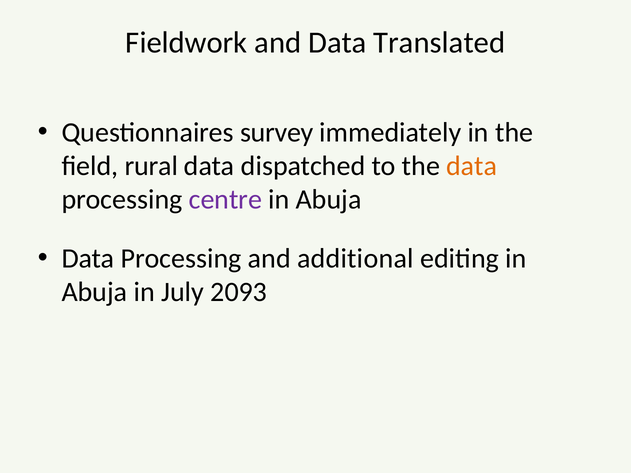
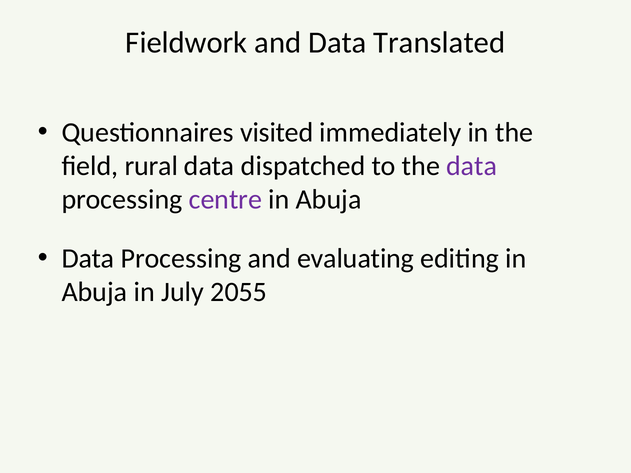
survey: survey -> visited
data at (472, 166) colour: orange -> purple
additional: additional -> evaluating
2093: 2093 -> 2055
